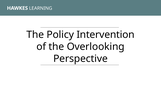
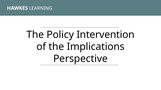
Overlooking: Overlooking -> Implications
